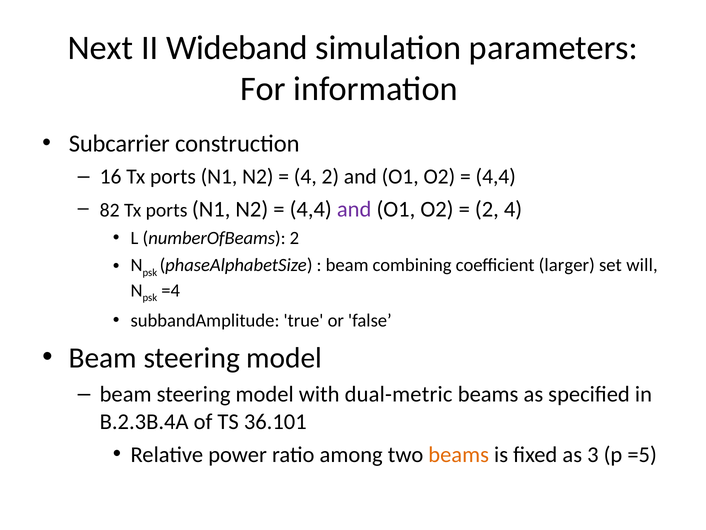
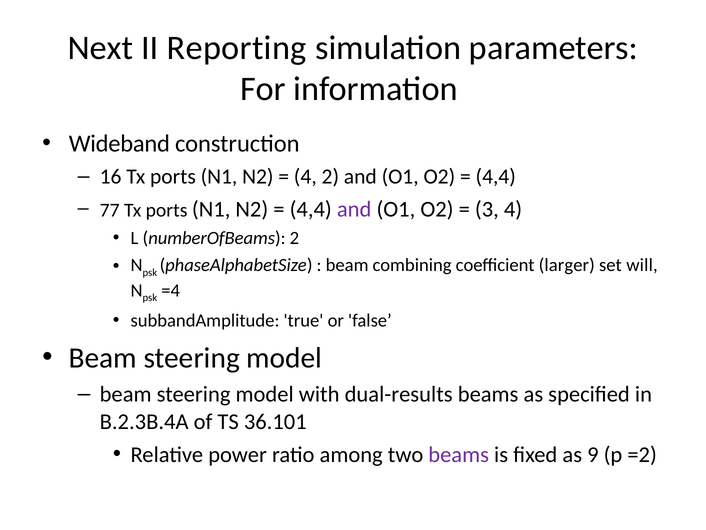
Wideband: Wideband -> Reporting
Subcarrier: Subcarrier -> Wideband
82: 82 -> 77
2 at (487, 209): 2 -> 3
dual-metric: dual-metric -> dual-results
beams at (459, 454) colour: orange -> purple
3: 3 -> 9
=5: =5 -> =2
